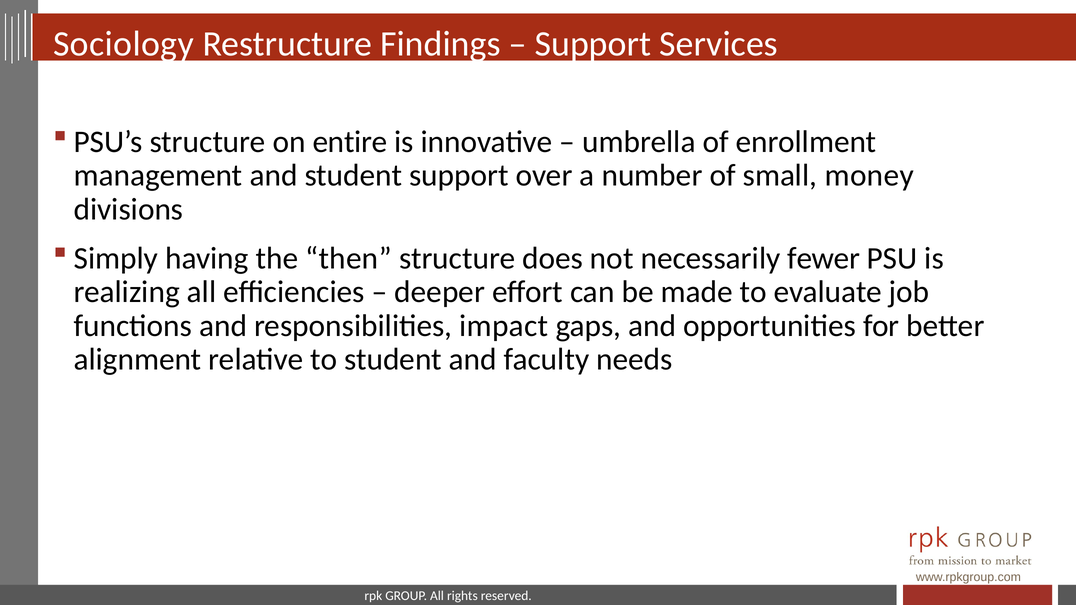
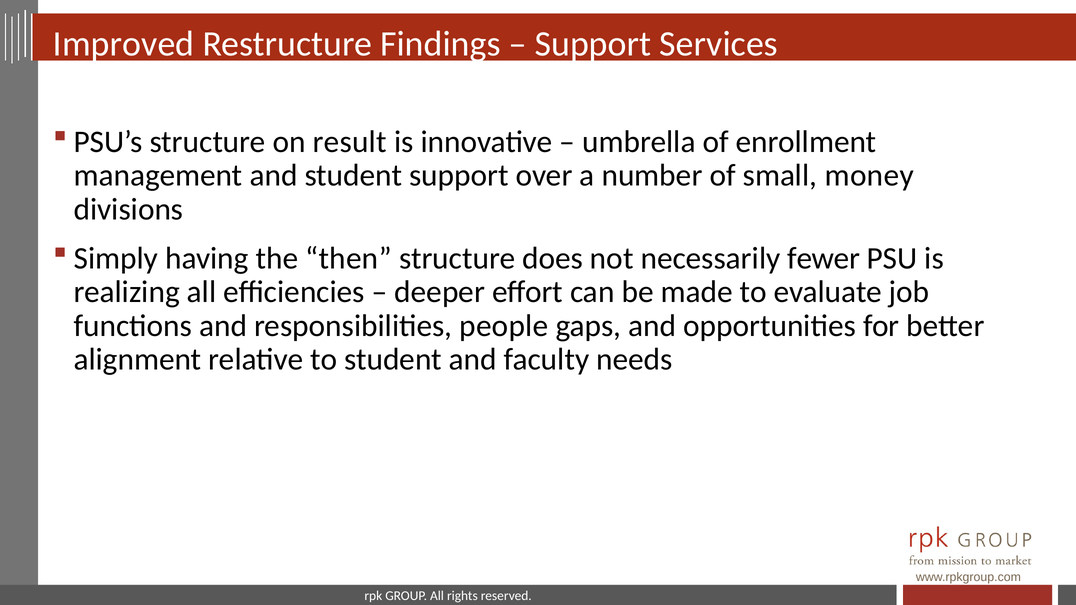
Sociology: Sociology -> Improved
entire: entire -> result
impact: impact -> people
